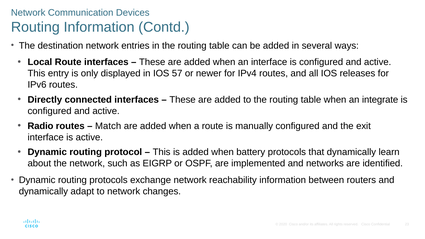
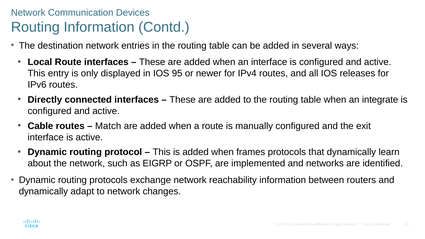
57: 57 -> 95
Radio: Radio -> Cable
battery: battery -> frames
